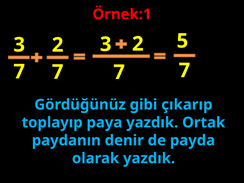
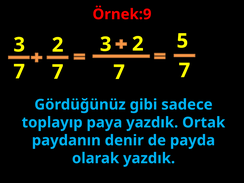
Örnek:1: Örnek:1 -> Örnek:9
çıkarıp: çıkarıp -> sadece
